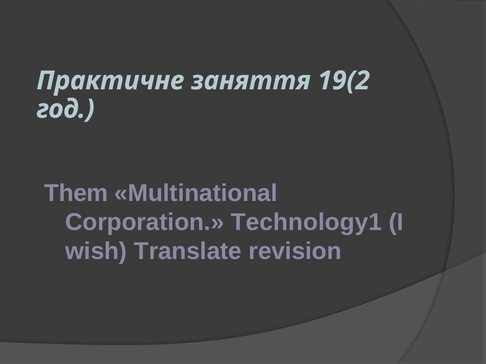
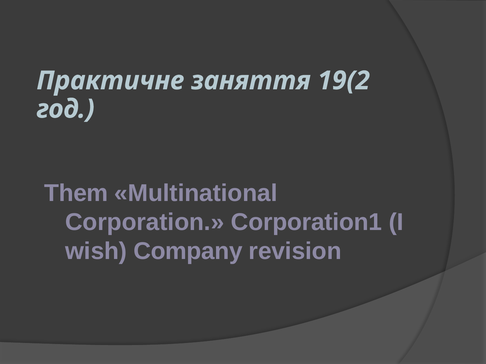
Technology1: Technology1 -> Corporation1
Translate: Translate -> Company
